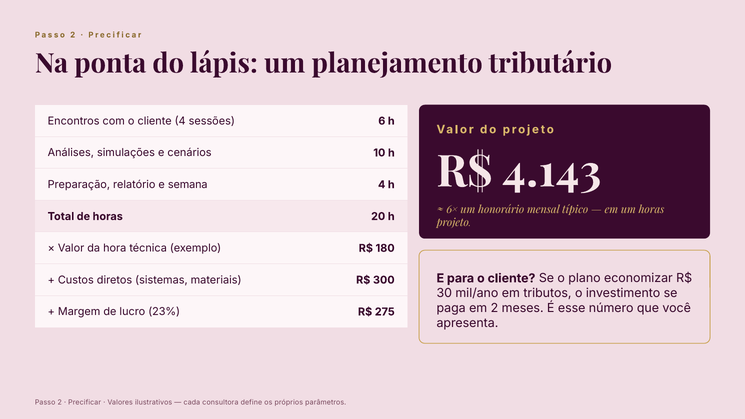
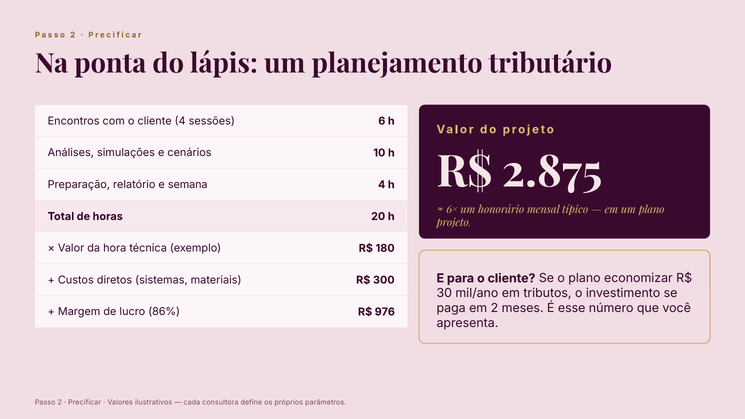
4.143: 4.143 -> 2.875
um horas: horas -> plano
23%: 23% -> 86%
275: 275 -> 976
